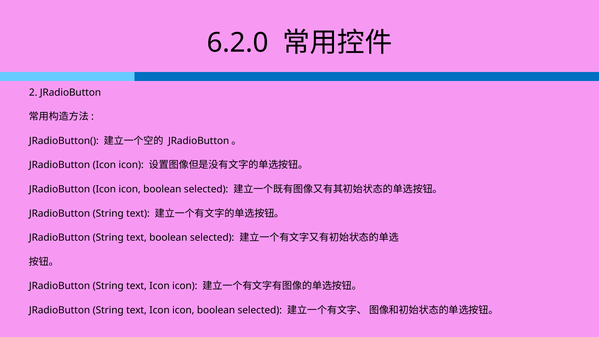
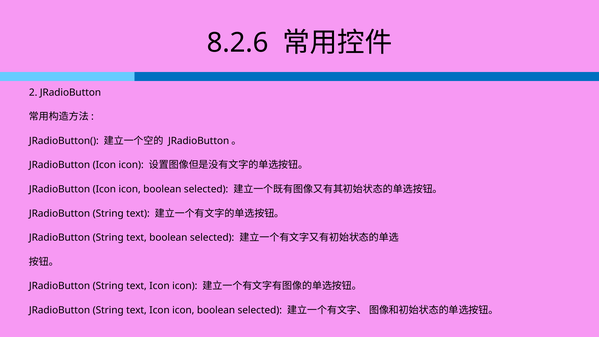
6.2.0: 6.2.0 -> 8.2.6
